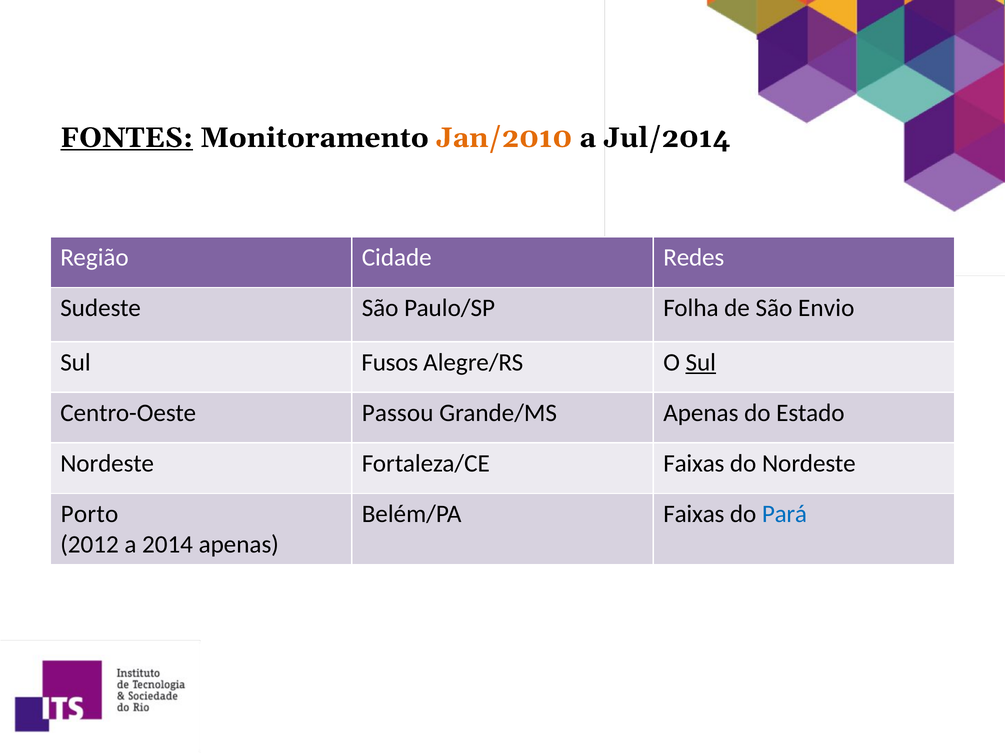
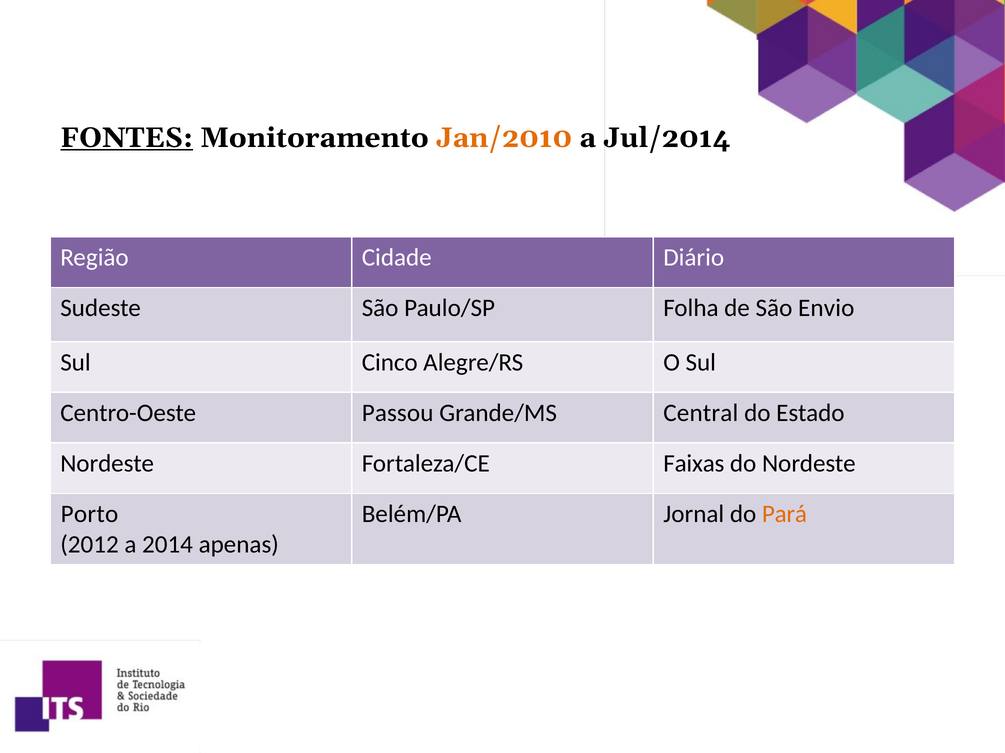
Redes: Redes -> Diário
Fusos: Fusos -> Cinco
Sul at (701, 363) underline: present -> none
Grande/MS Apenas: Apenas -> Central
Belém/PA Faixas: Faixas -> Jornal
Pará colour: blue -> orange
